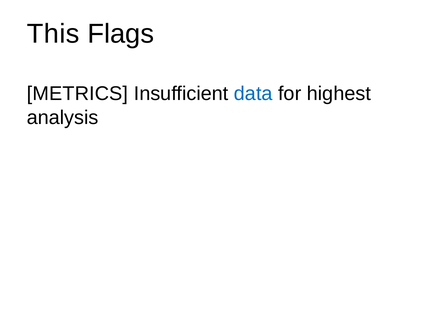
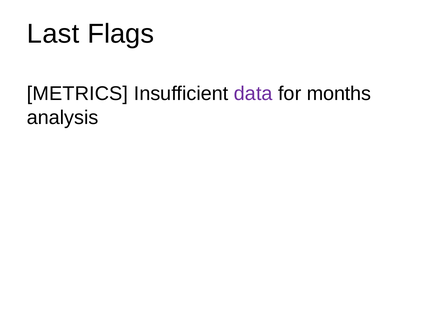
This: This -> Last
data colour: blue -> purple
highest: highest -> months
